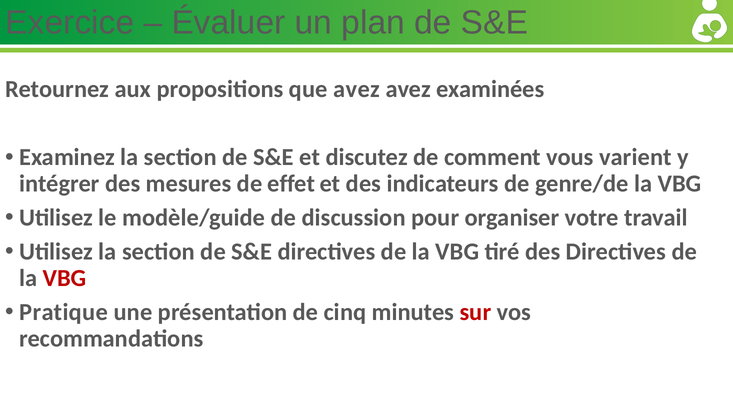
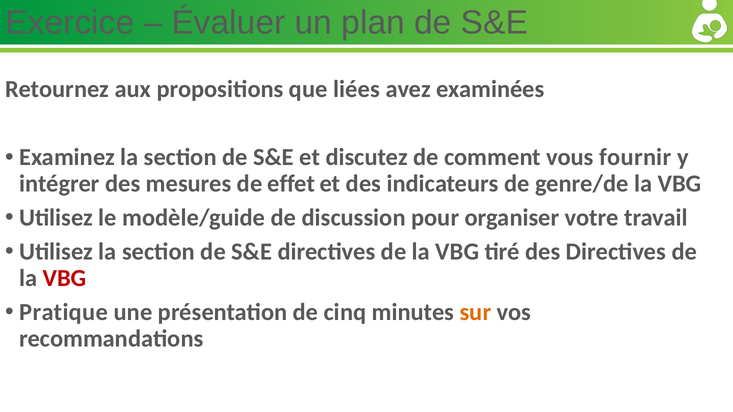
que avez: avez -> liées
varient: varient -> fournir
sur colour: red -> orange
